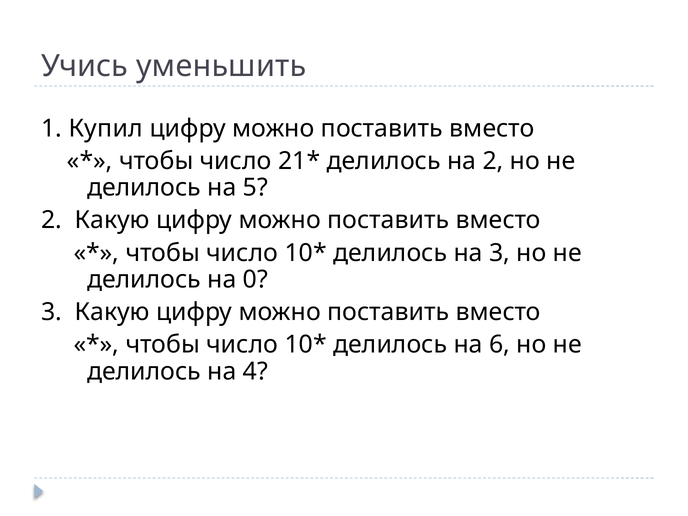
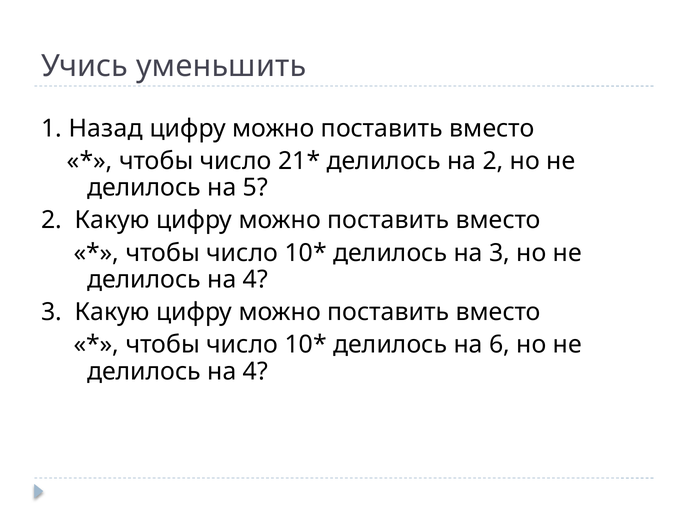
Купил: Купил -> Назад
0 at (255, 280): 0 -> 4
